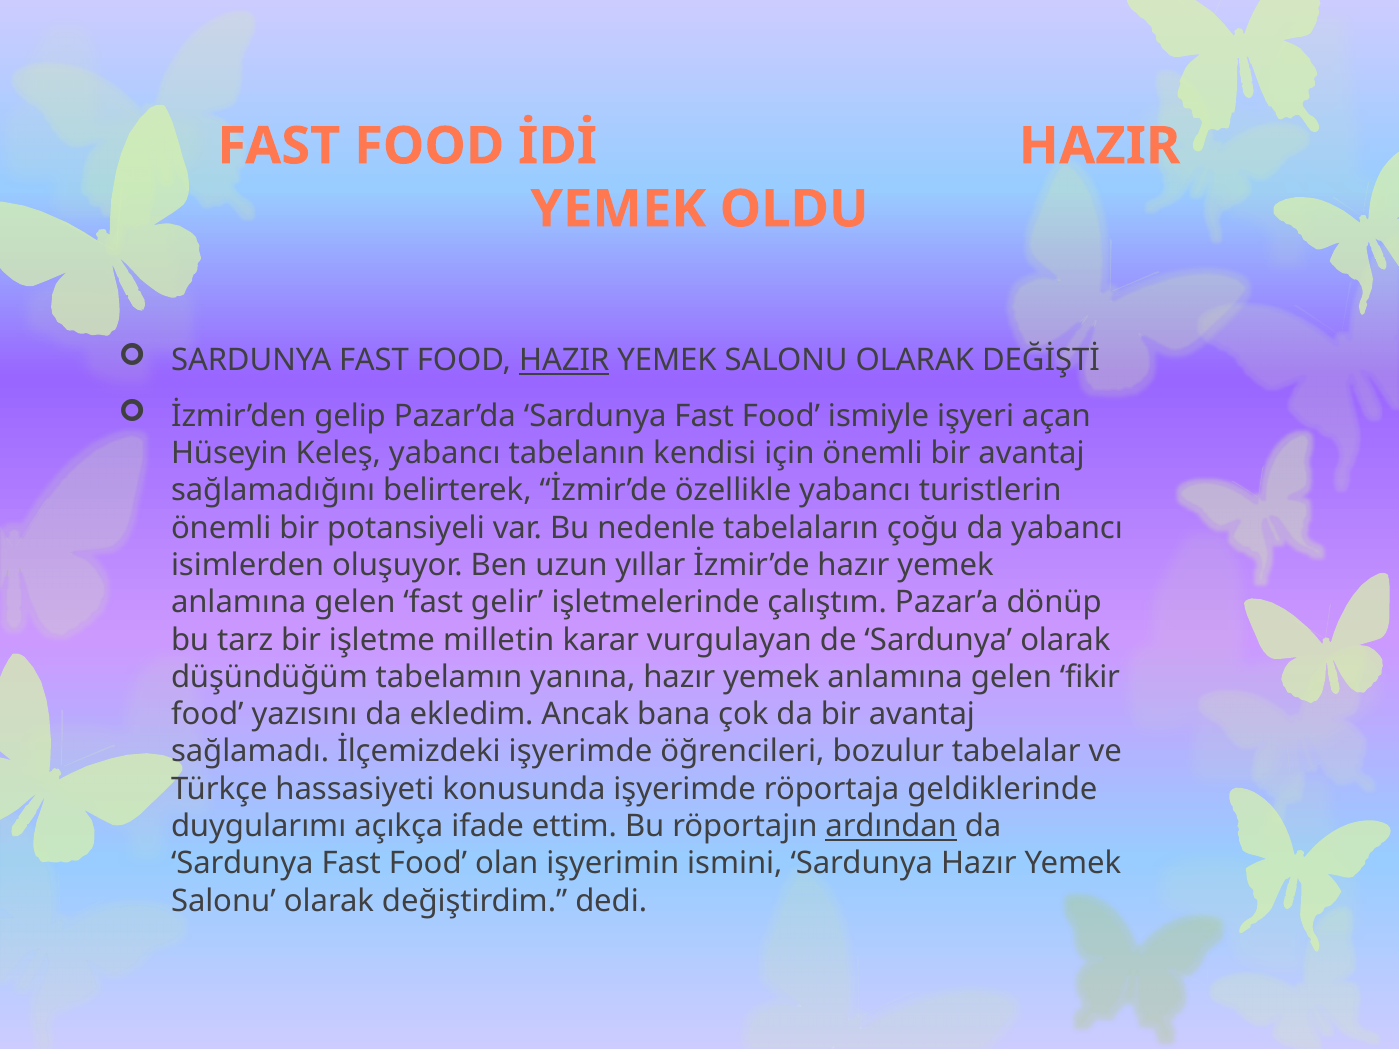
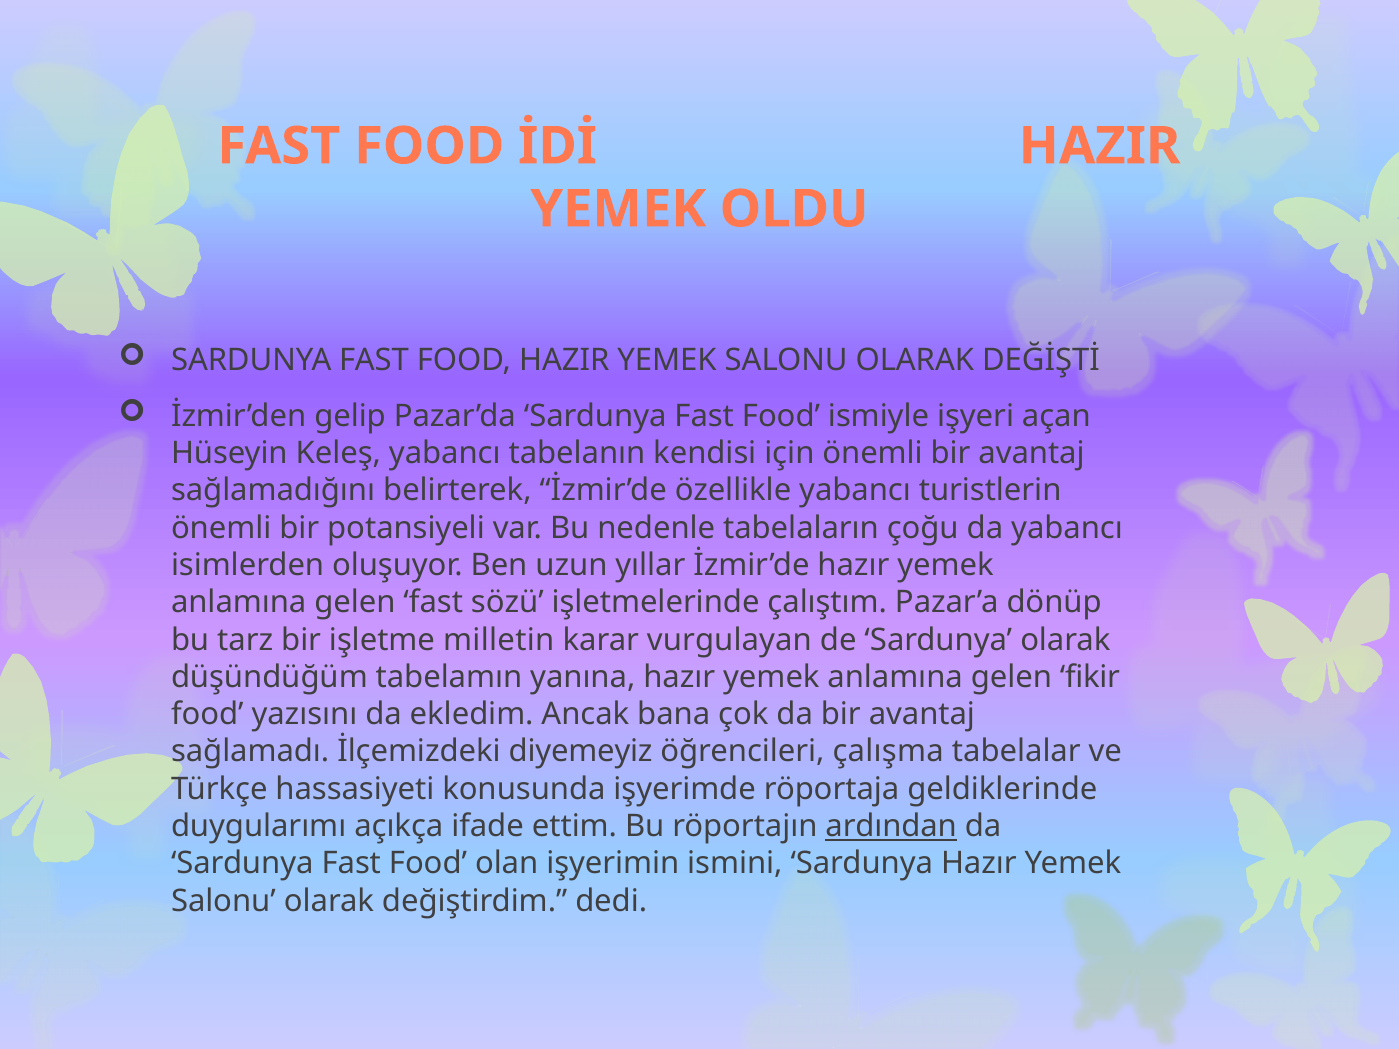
HAZIR at (564, 360) underline: present -> none
gelir: gelir -> sözü
İlçemizdeki işyerimde: işyerimde -> diyemeyiz
bozulur: bozulur -> çalışma
